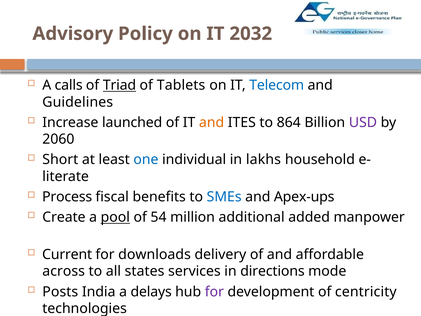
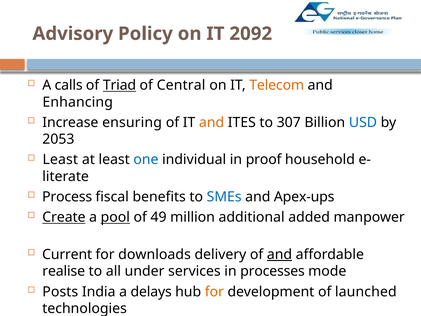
2032: 2032 -> 2092
Tablets: Tablets -> Central
Telecom colour: blue -> orange
Guidelines: Guidelines -> Enhancing
launched: launched -> ensuring
864: 864 -> 307
USD colour: purple -> blue
2060: 2060 -> 2053
Short at (60, 160): Short -> Least
lakhs: lakhs -> proof
Create underline: none -> present
54: 54 -> 49
and at (279, 254) underline: none -> present
across: across -> realise
states: states -> under
directions: directions -> processes
for at (214, 291) colour: purple -> orange
centricity: centricity -> launched
